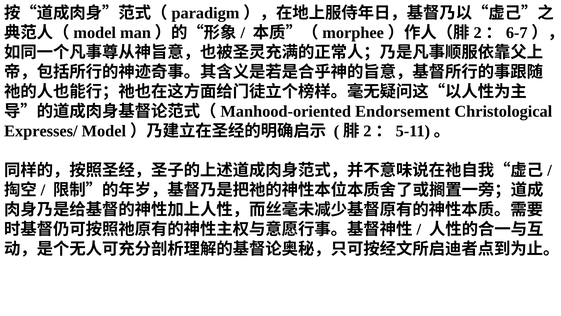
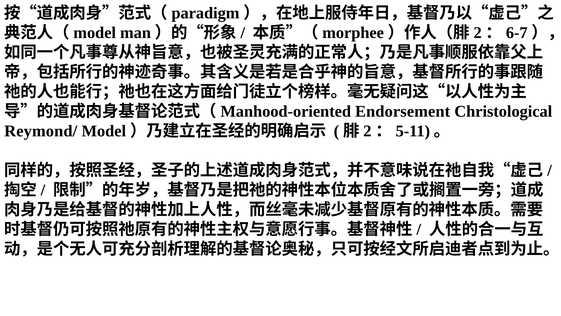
Expresses/: Expresses/ -> Reymond/
